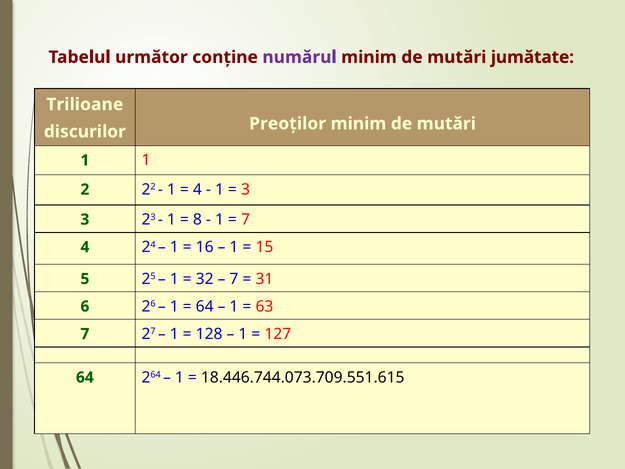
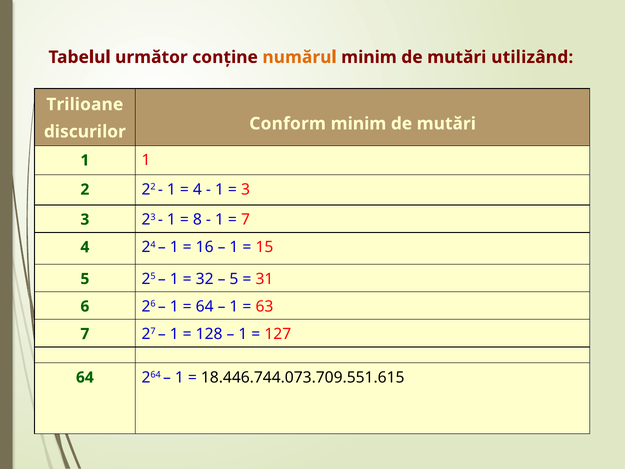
numărul colour: purple -> orange
jumătate: jumătate -> utilizând
Preoţilor: Preoţilor -> Conform
7 at (234, 279): 7 -> 5
